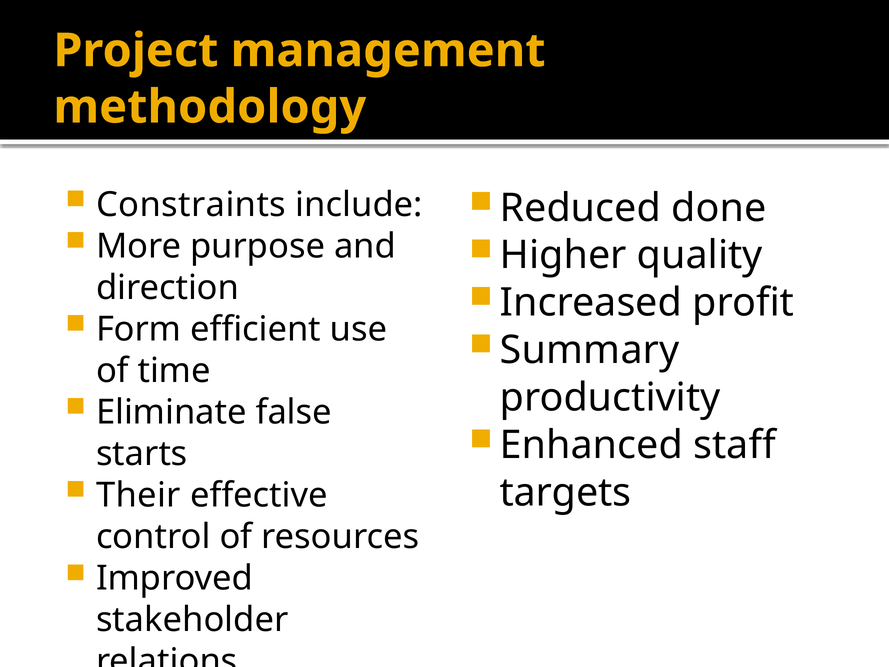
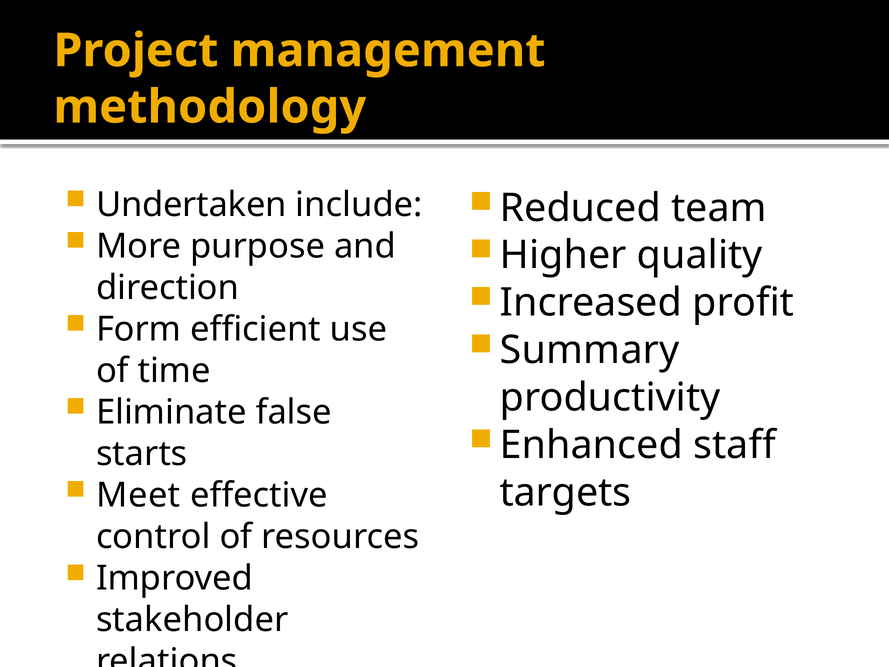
Constraints: Constraints -> Undertaken
done: done -> team
Their: Their -> Meet
